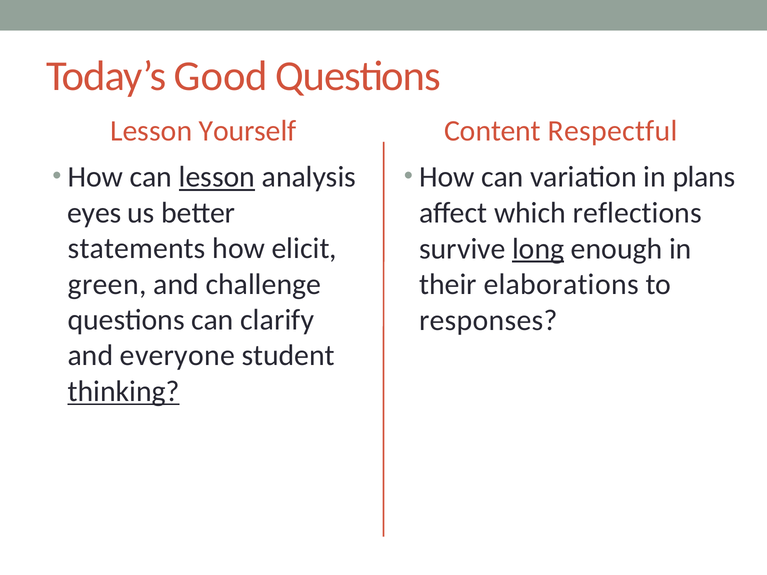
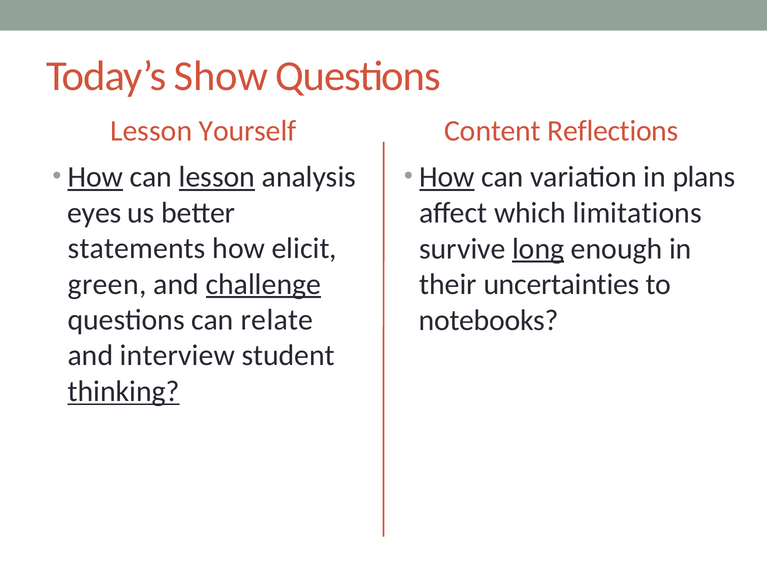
Good: Good -> Show
Respectful: Respectful -> Reflections
How at (95, 177) underline: none -> present
How at (447, 177) underline: none -> present
reflections: reflections -> limitations
challenge underline: none -> present
elaborations: elaborations -> uncertainties
clarify: clarify -> relate
responses: responses -> notebooks
everyone: everyone -> interview
